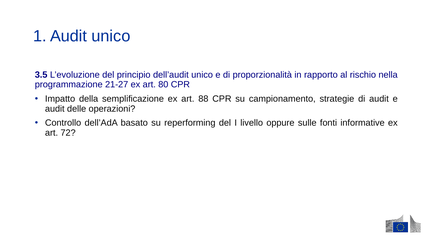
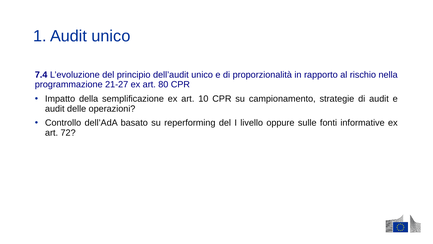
3.5: 3.5 -> 7.4
88: 88 -> 10
